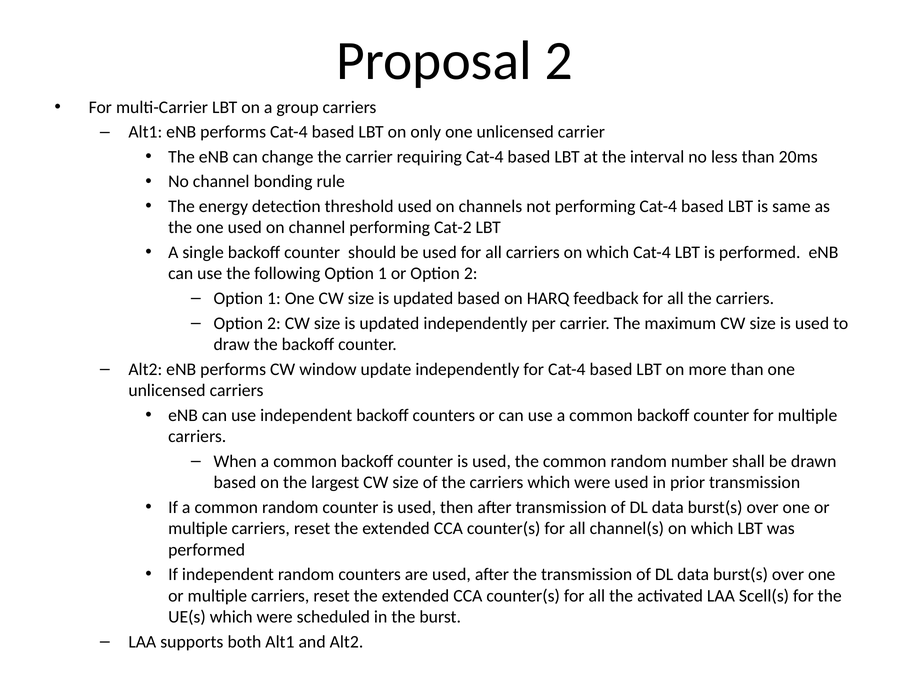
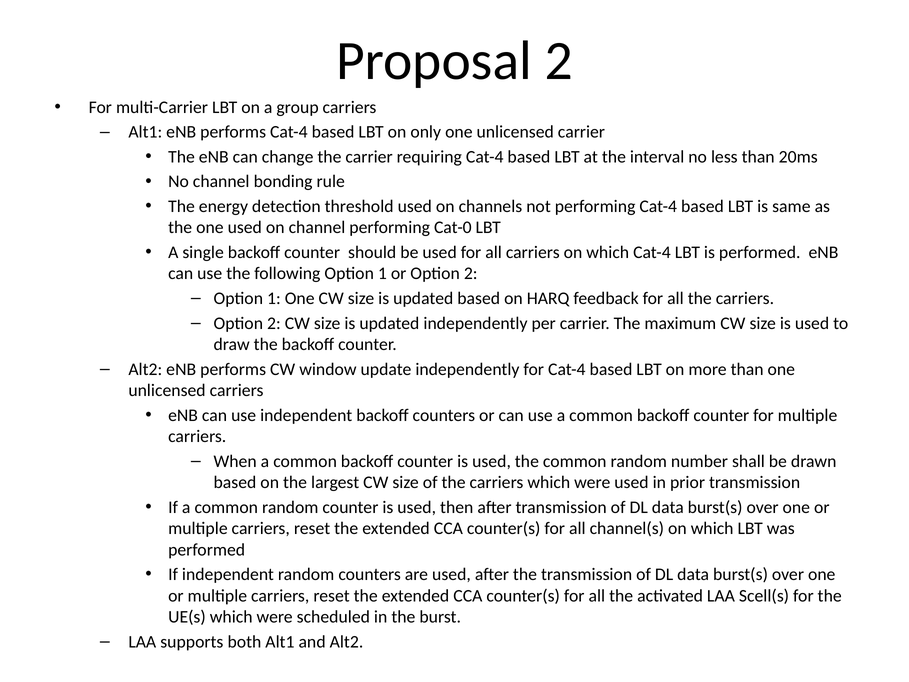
Cat-2: Cat-2 -> Cat-0
